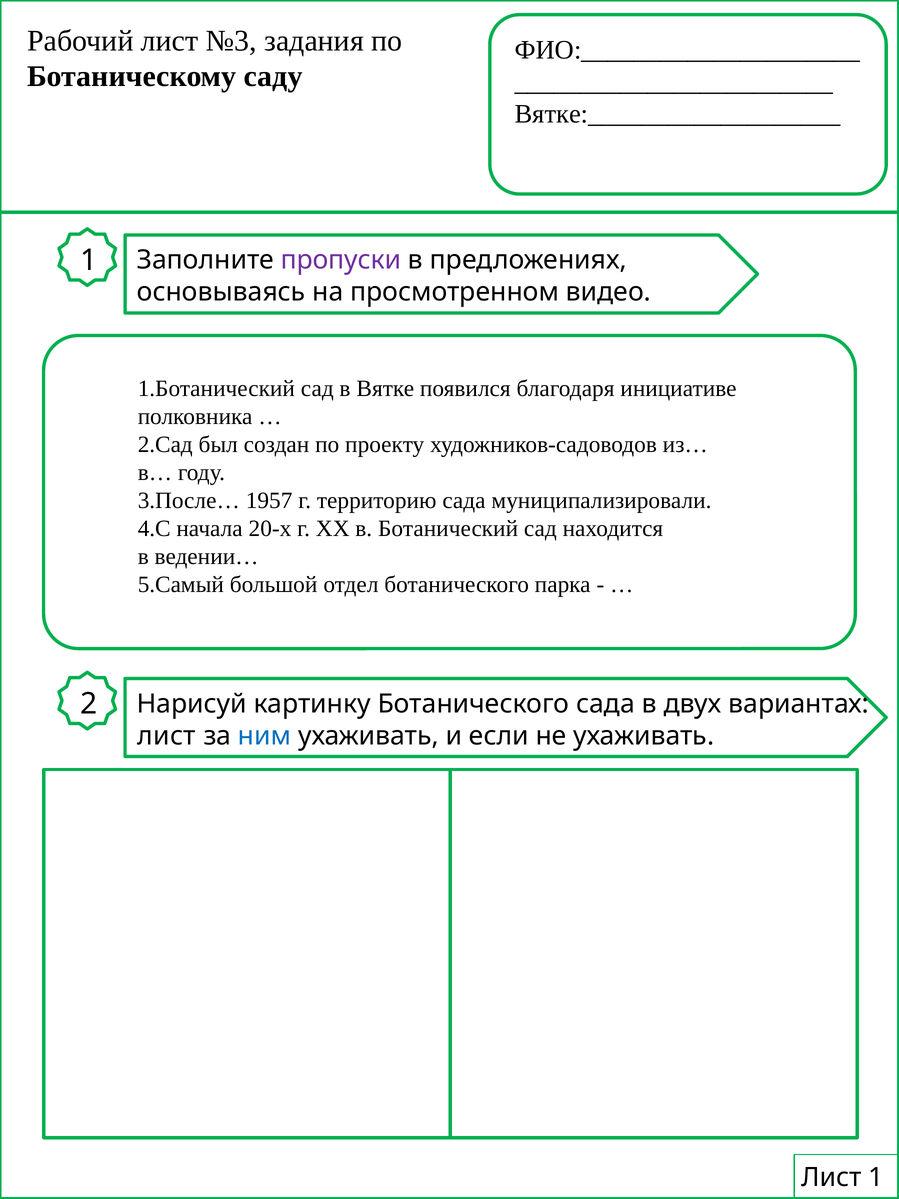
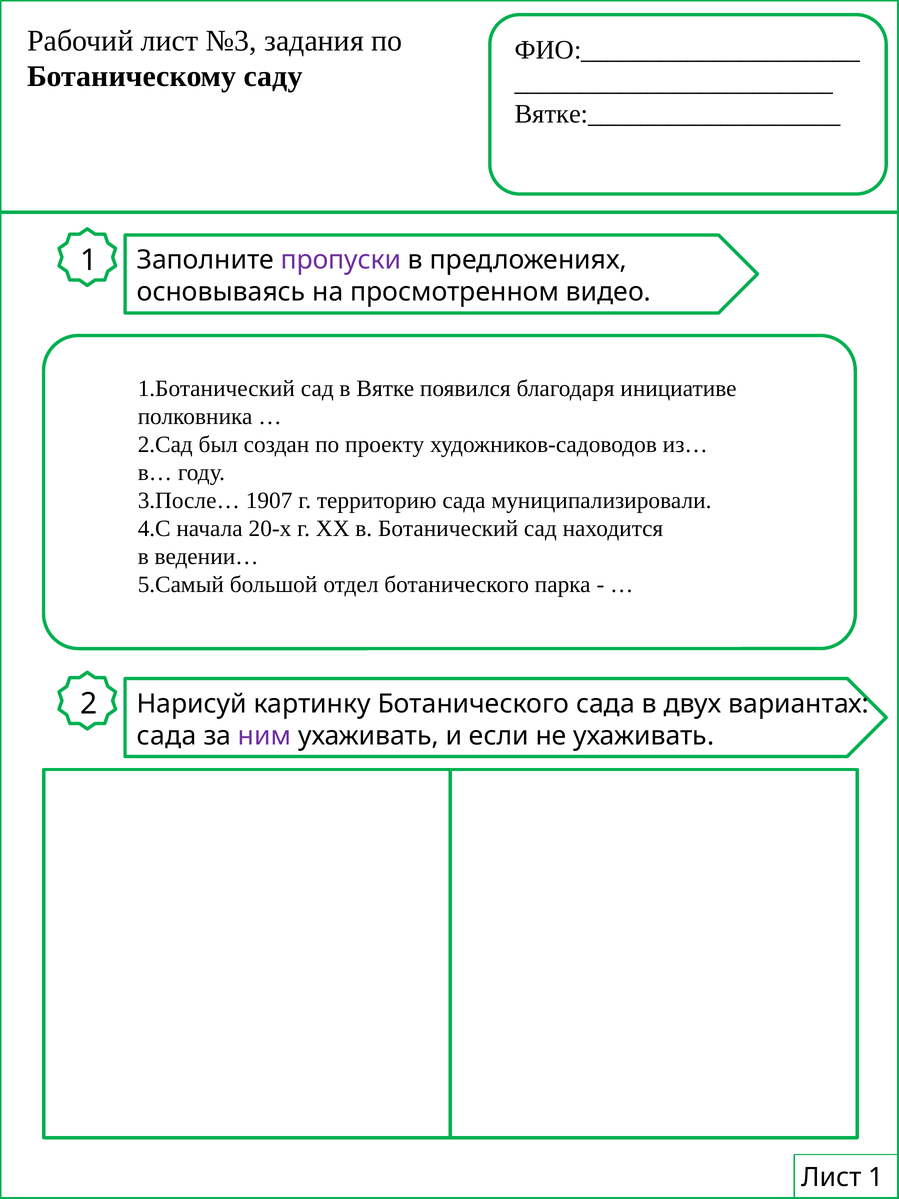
1957: 1957 -> 1907
лист at (167, 736): лист -> сада
ним colour: blue -> purple
